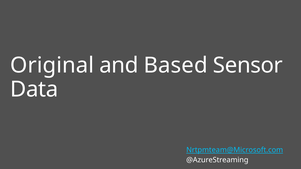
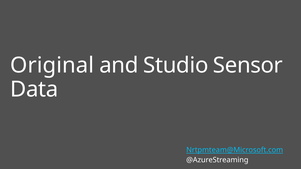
Based: Based -> Studio
